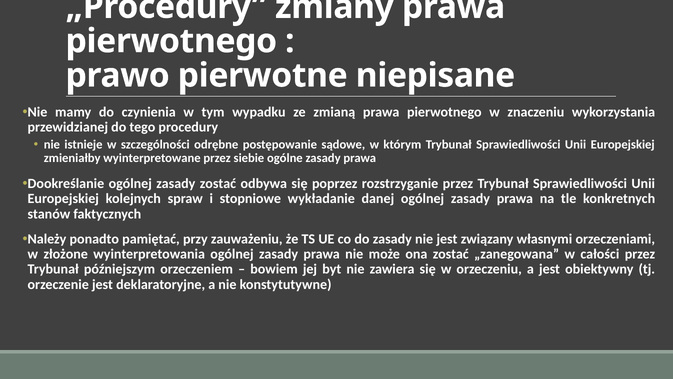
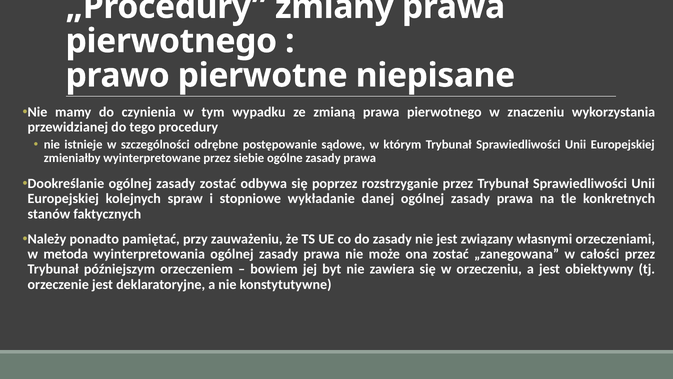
złożone: złożone -> metoda
